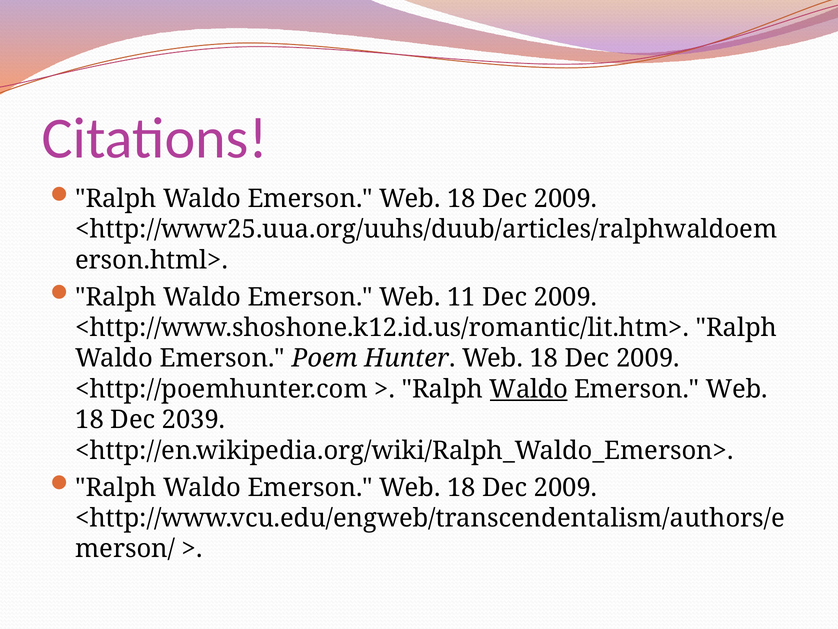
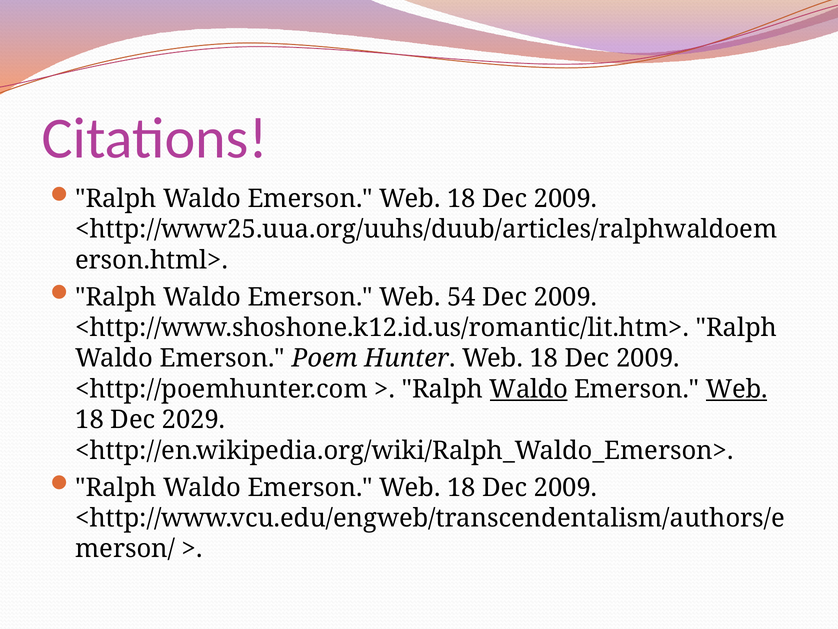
11: 11 -> 54
Web at (737, 389) underline: none -> present
2039: 2039 -> 2029
